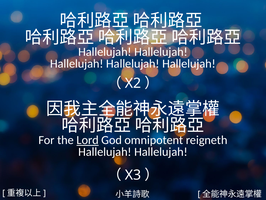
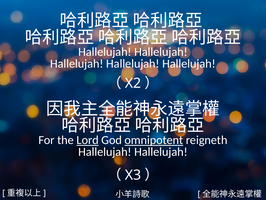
omnipotent underline: none -> present
